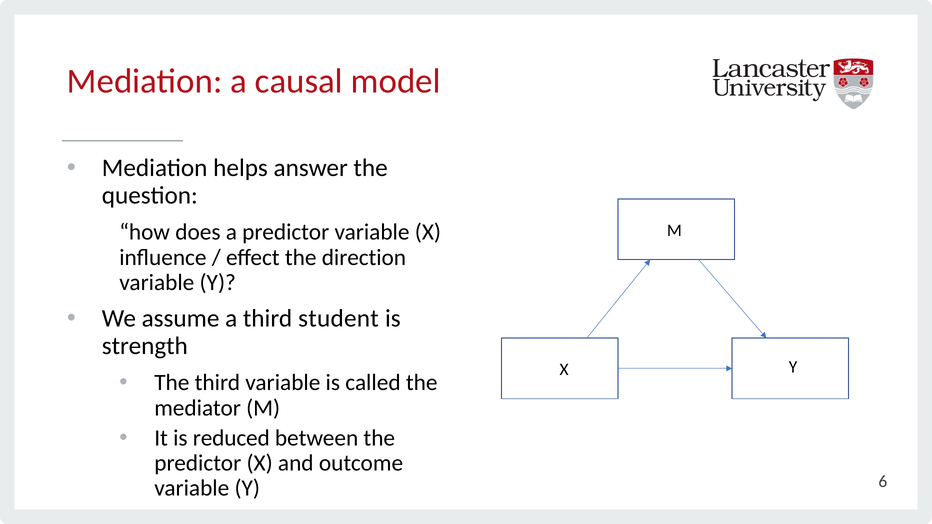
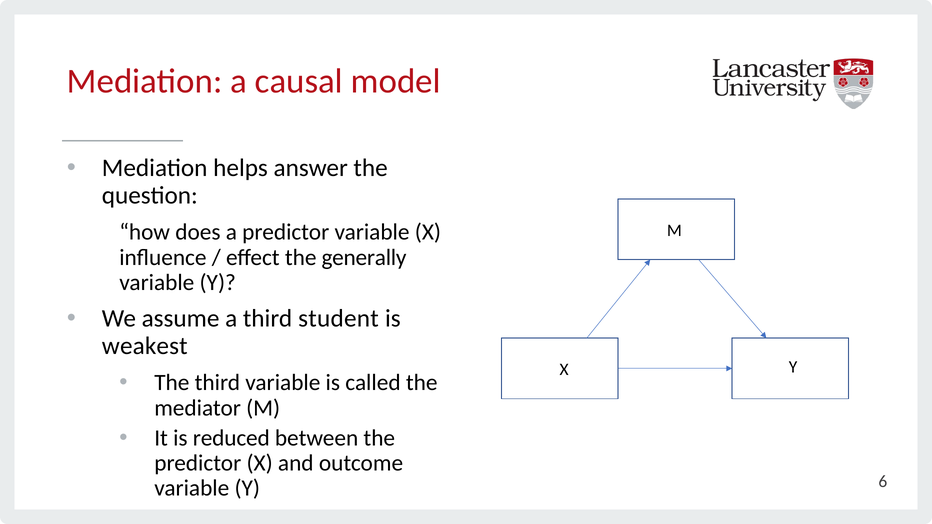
direction: direction -> generally
strength: strength -> weakest
